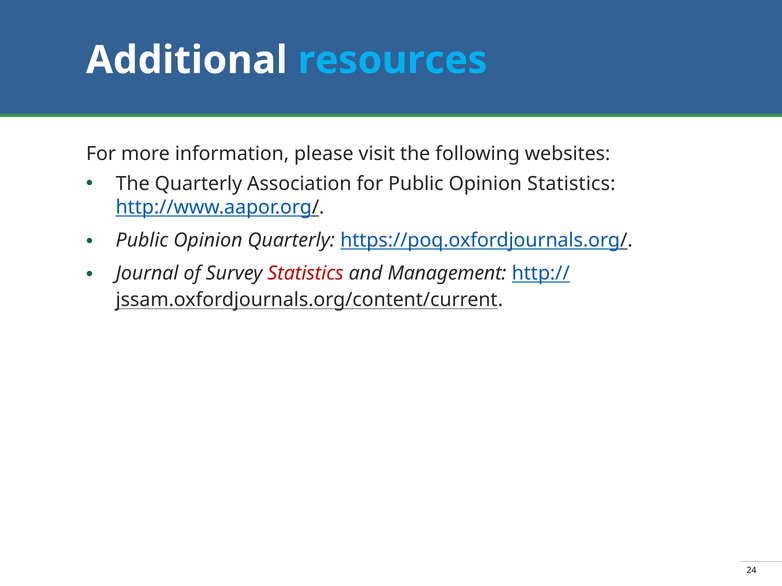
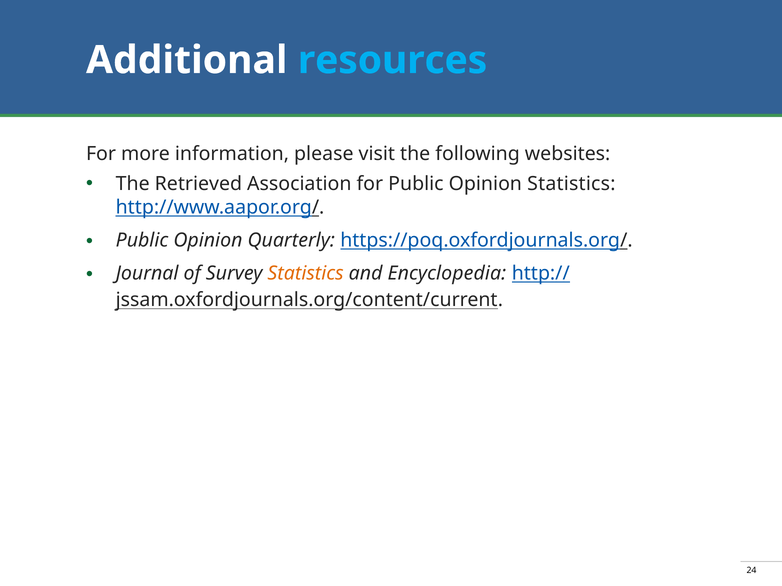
The Quarterly: Quarterly -> Retrieved
Statistics at (306, 274) colour: red -> orange
Management: Management -> Encyclopedia
